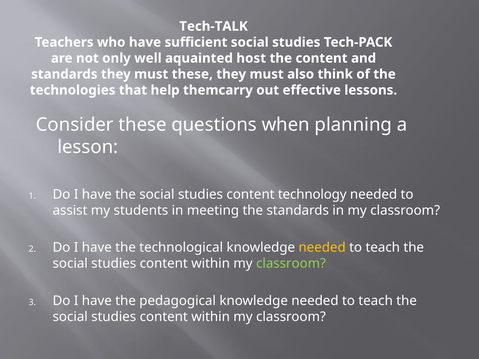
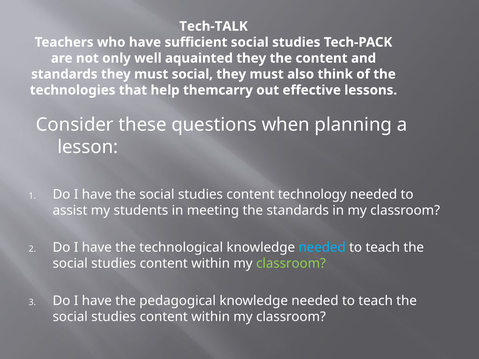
aquainted host: host -> they
must these: these -> social
needed at (322, 248) colour: yellow -> light blue
